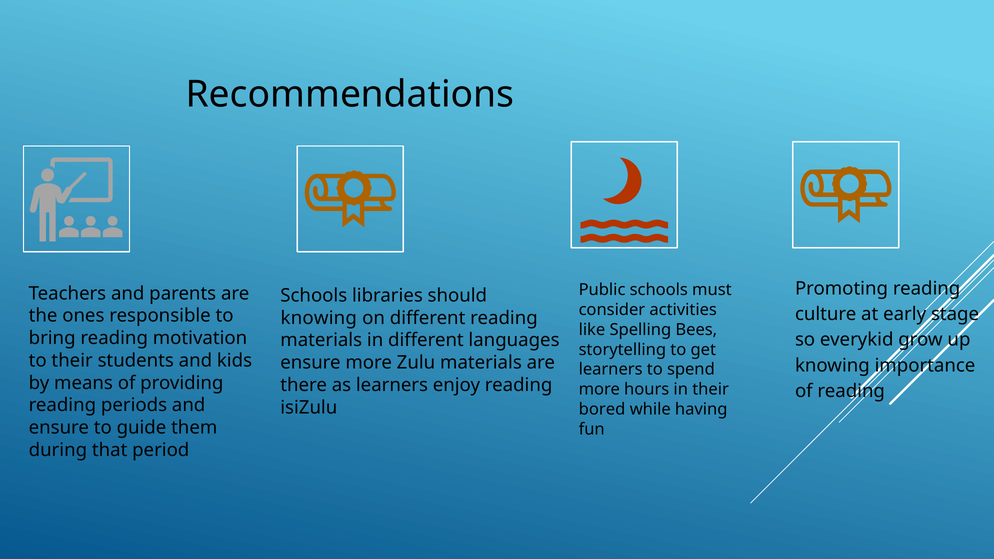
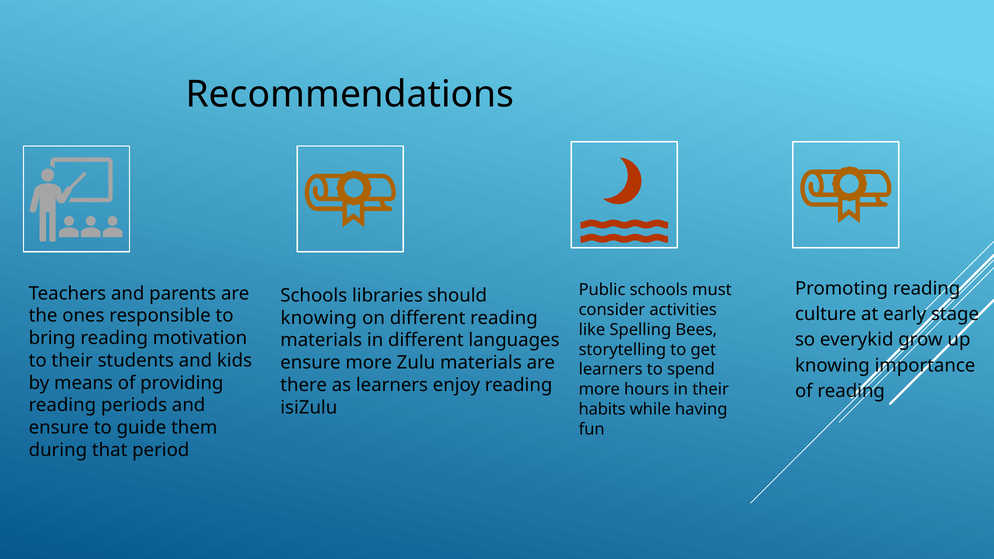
bored: bored -> habits
